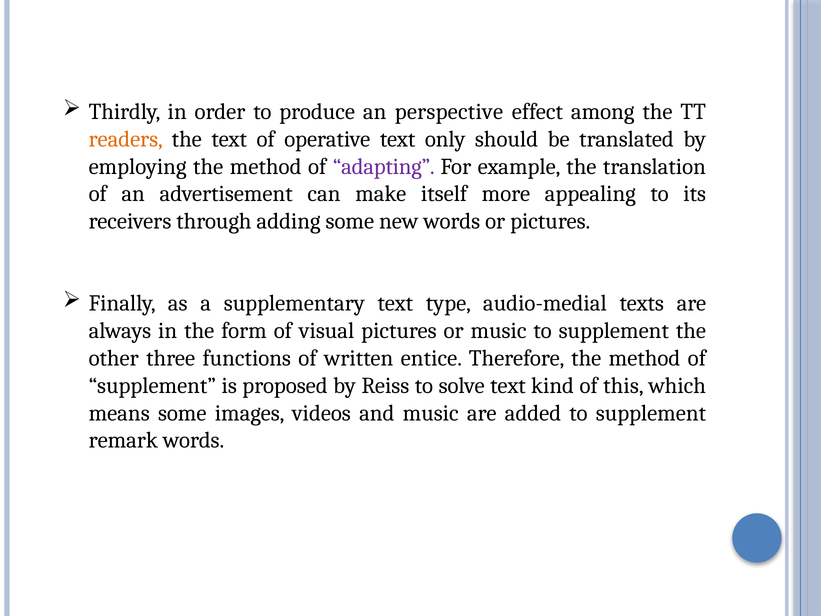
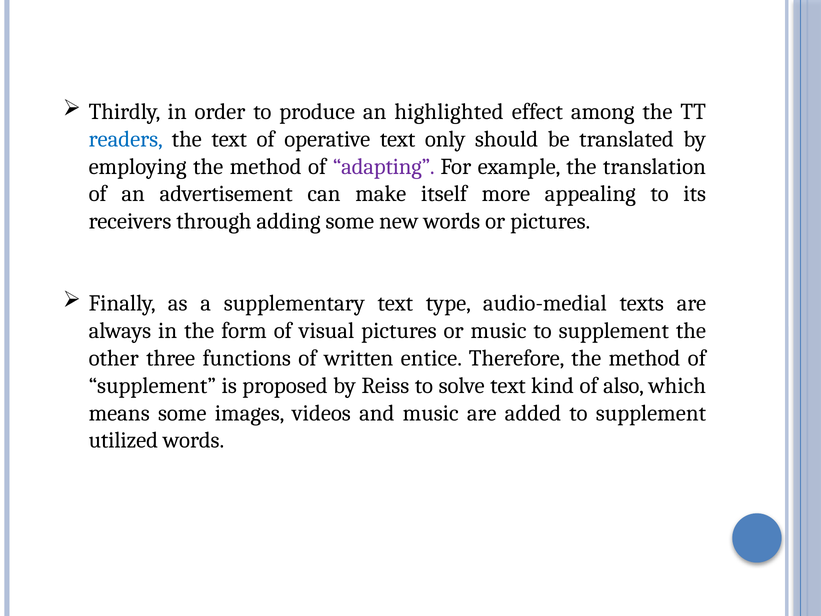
perspective: perspective -> highlighted
readers colour: orange -> blue
this: this -> also
remark: remark -> utilized
